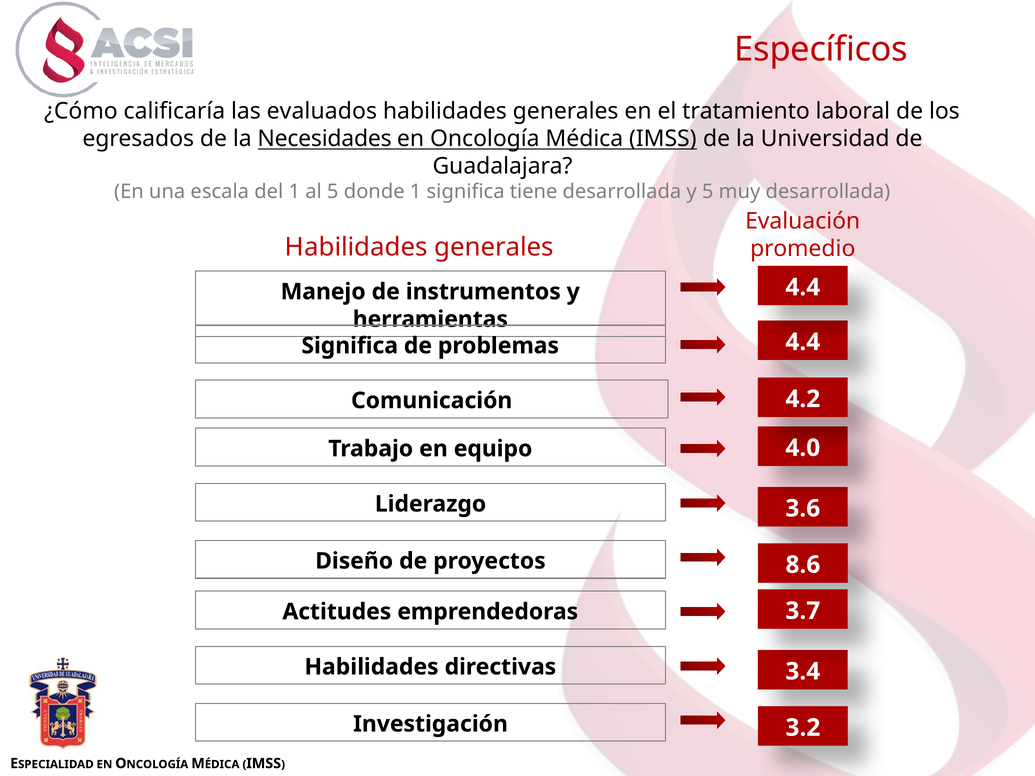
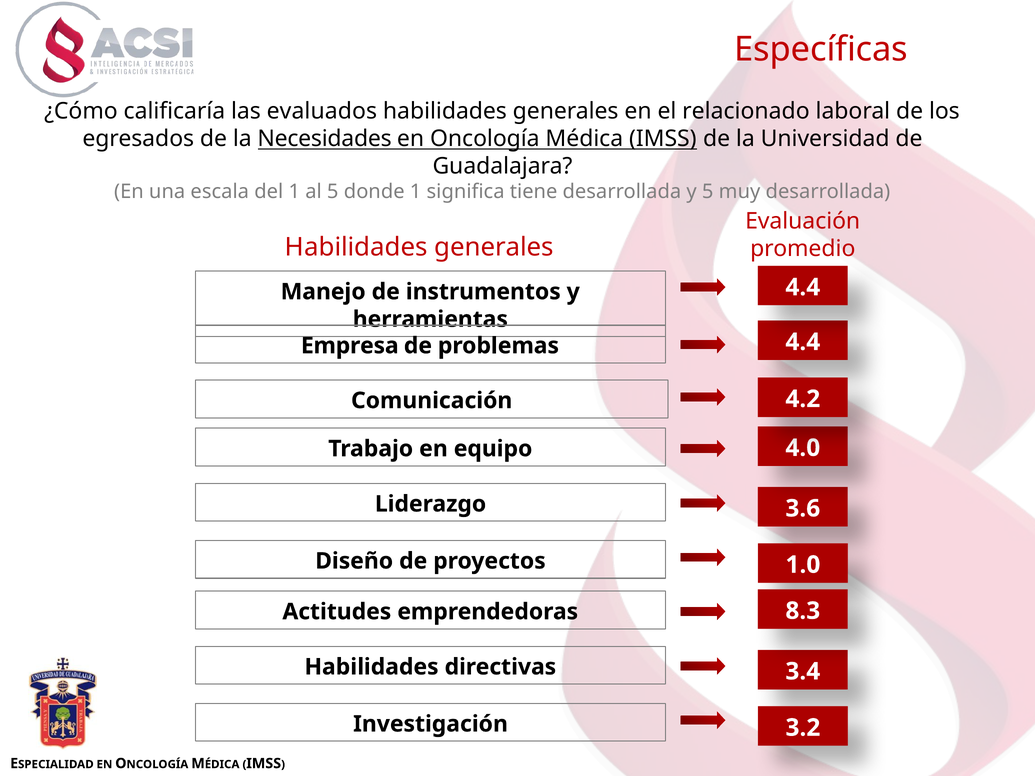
Específicos: Específicos -> Específicas
tratamiento: tratamiento -> relacionado
Significa at (350, 346): Significa -> Empresa
8.6: 8.6 -> 1.0
3.7: 3.7 -> 8.3
